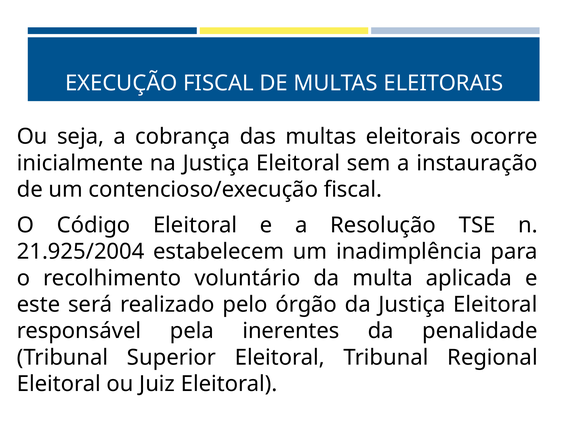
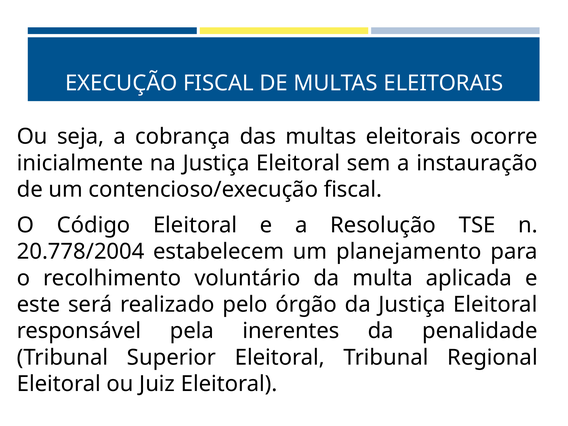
21.925/2004: 21.925/2004 -> 20.778/2004
inadimplência: inadimplência -> planejamento
